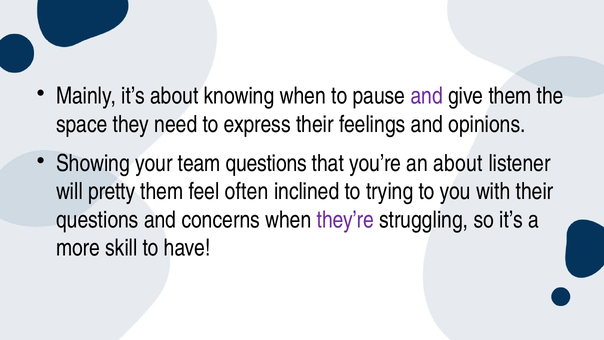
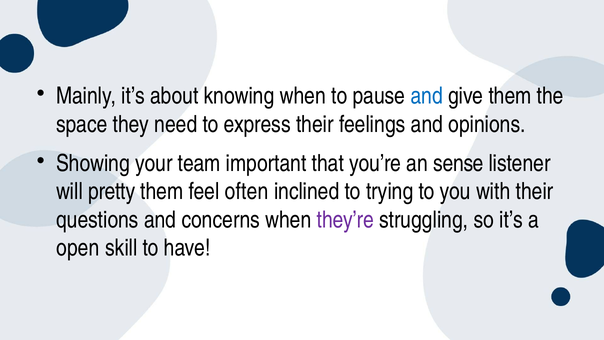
and at (427, 96) colour: purple -> blue
team questions: questions -> important
an about: about -> sense
more: more -> open
